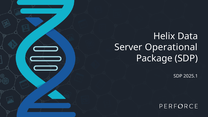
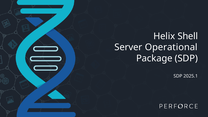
Data: Data -> Shell
